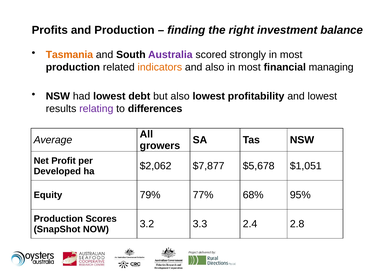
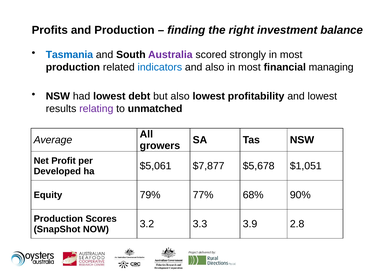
Tasmania colour: orange -> blue
indicators colour: orange -> blue
differences: differences -> unmatched
$2,062: $2,062 -> $5,061
95%: 95% -> 90%
2.4: 2.4 -> 3.9
